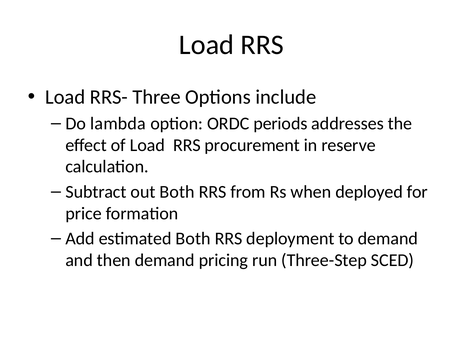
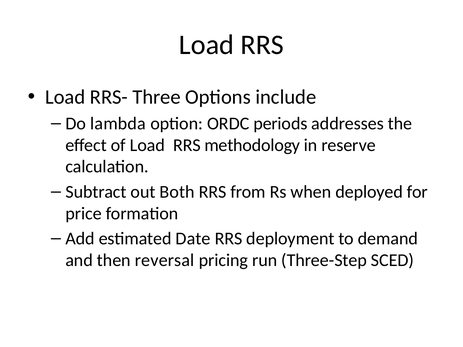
procurement: procurement -> methodology
estimated Both: Both -> Date
then demand: demand -> reversal
